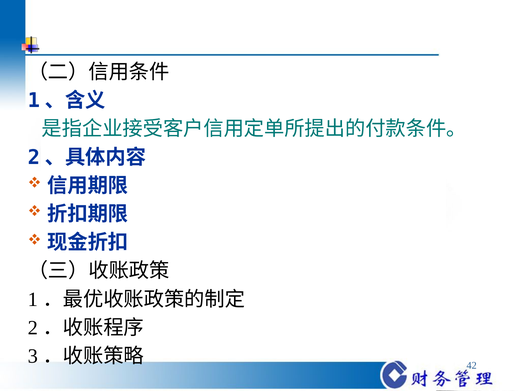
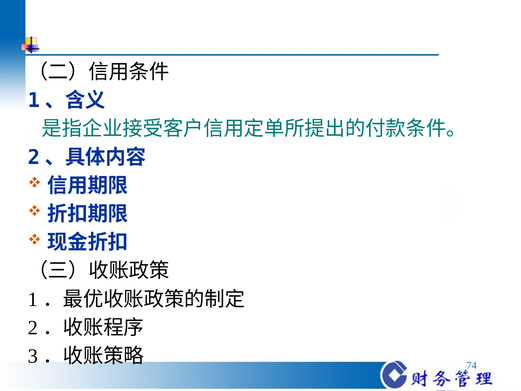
42: 42 -> 74
